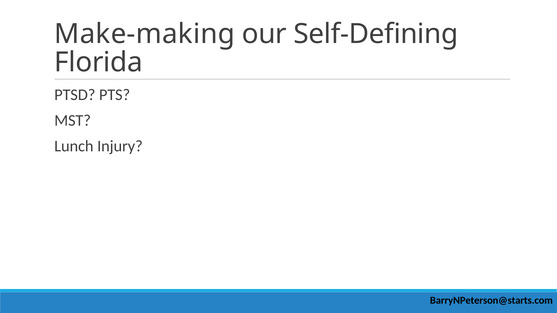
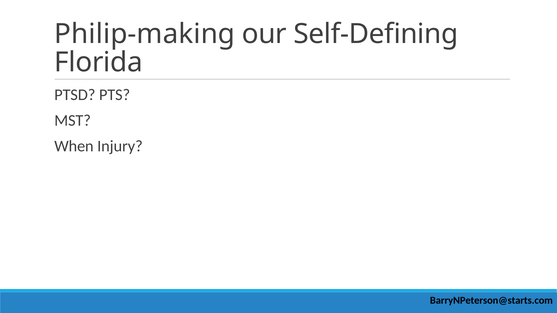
Make-making: Make-making -> Philip-making
Lunch: Lunch -> When
